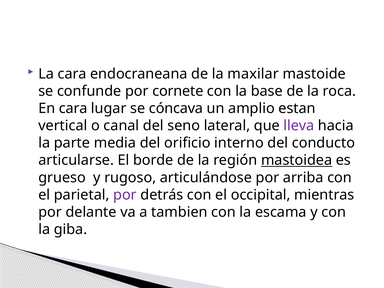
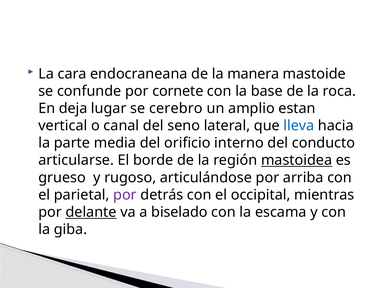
maxilar: maxilar -> manera
En cara: cara -> deja
cóncava: cóncava -> cerebro
lleva colour: purple -> blue
delante underline: none -> present
tambien: tambien -> biselado
